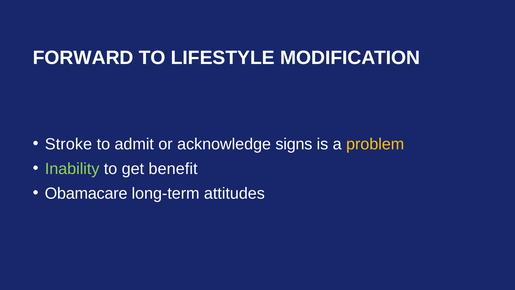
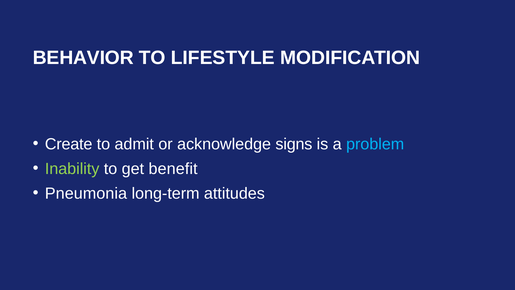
FORWARD: FORWARD -> BEHAVIOR
Stroke: Stroke -> Create
problem colour: yellow -> light blue
Obamacare: Obamacare -> Pneumonia
